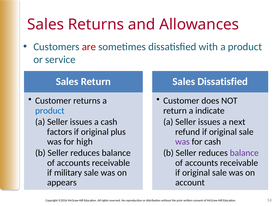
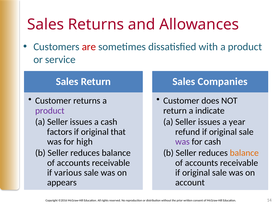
Sales Dissatisfied: Dissatisfied -> Companies
product at (50, 111) colour: blue -> purple
next: next -> year
plus: plus -> that
balance at (244, 153) colour: purple -> orange
military: military -> various
